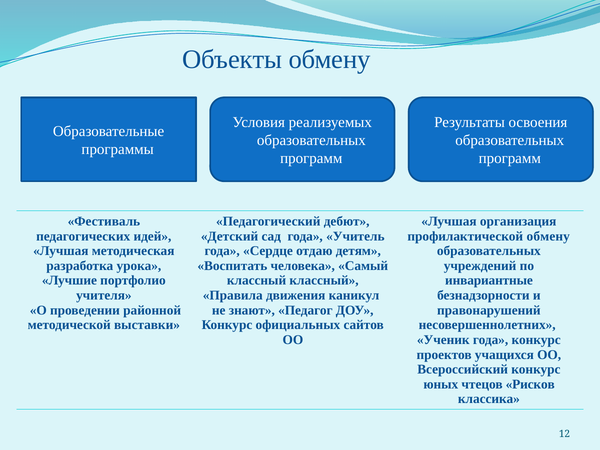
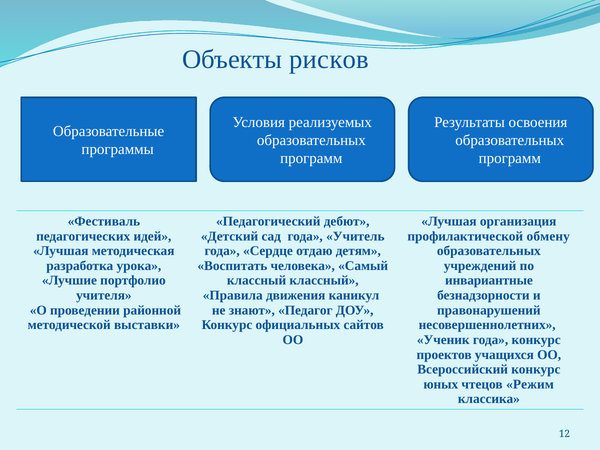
Объекты обмену: обмену -> рисков
Рисков: Рисков -> Режим
